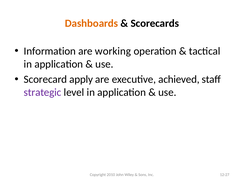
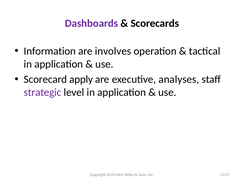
Dashboards colour: orange -> purple
working: working -> involves
achieved: achieved -> analyses
